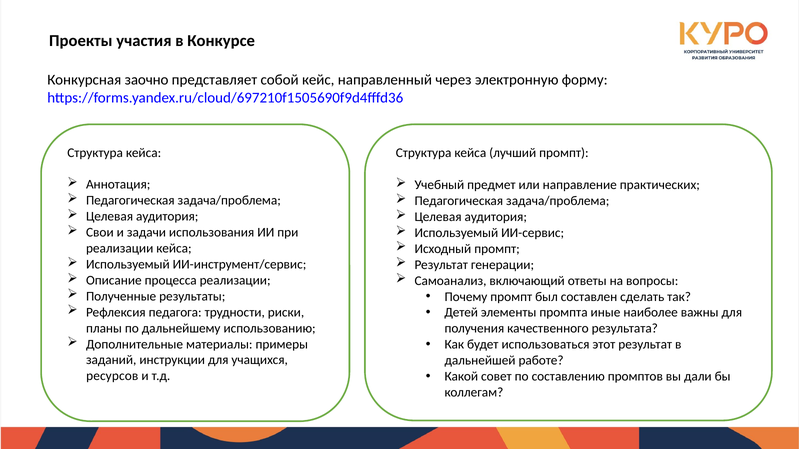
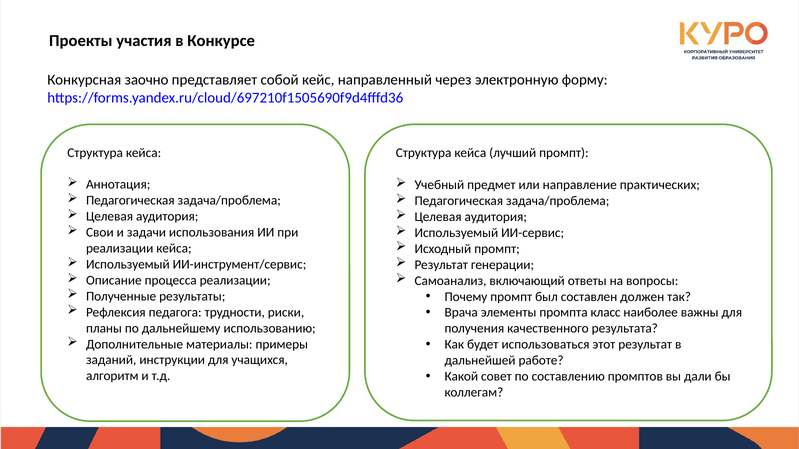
сделать: сделать -> должен
Детей: Детей -> Врача
иные: иные -> класс
ресурсов: ресурсов -> алгоритм
